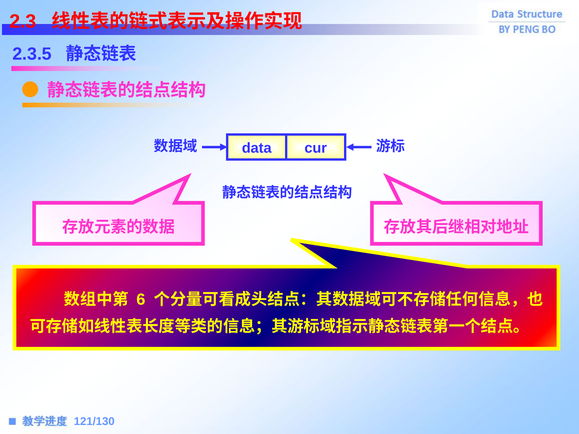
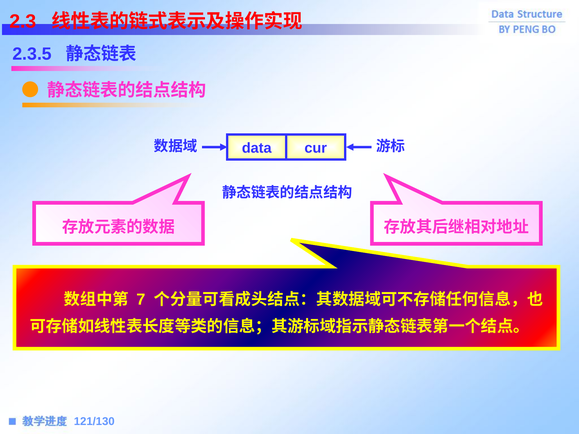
6: 6 -> 7
